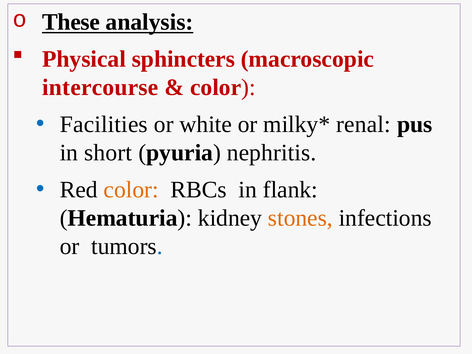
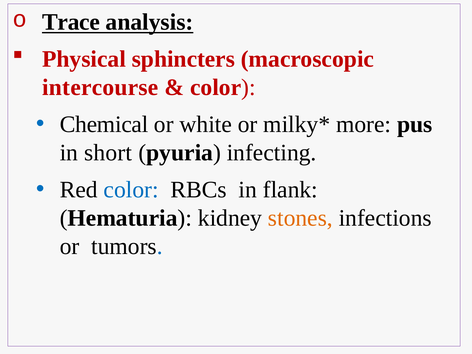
These: These -> Trace
Facilities: Facilities -> Chemical
renal: renal -> more
nephritis: nephritis -> infecting
color at (131, 190) colour: orange -> blue
